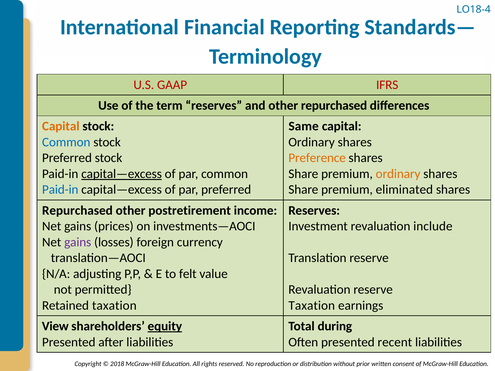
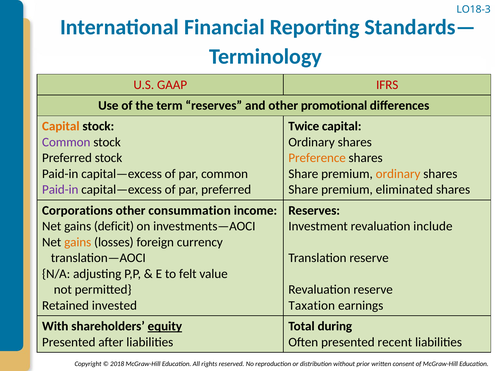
LO18-4: LO18-4 -> LO18-3
other repurchased: repurchased -> promotional
Same: Same -> Twice
Common at (66, 142) colour: blue -> purple
capital—excess at (122, 174) underline: present -> none
Paid-in at (60, 190) colour: blue -> purple
Repurchased at (77, 211): Repurchased -> Corporations
postretirement: postretirement -> consummation
prices: prices -> deficit
gains at (78, 242) colour: purple -> orange
Retained taxation: taxation -> invested
View: View -> With
